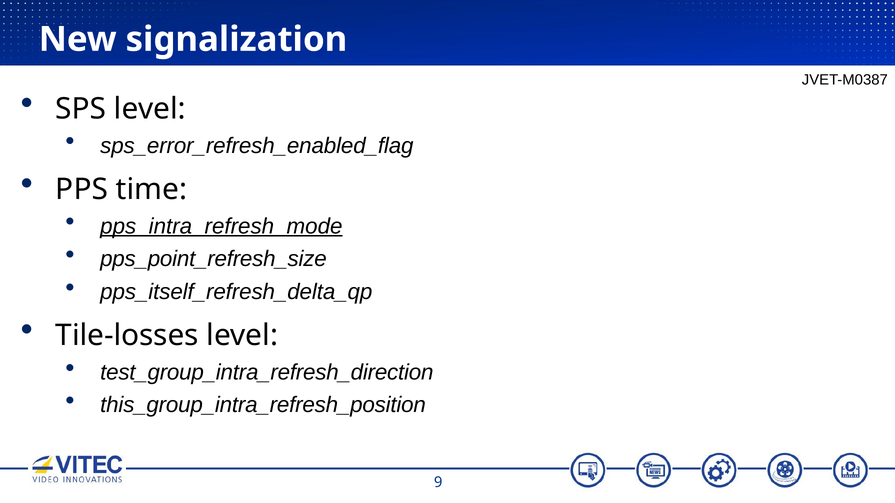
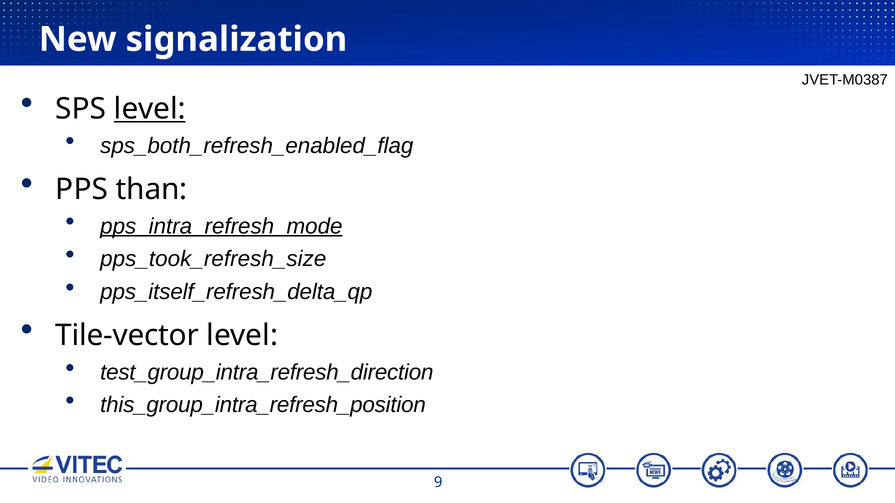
level at (150, 109) underline: none -> present
sps_error_refresh_enabled_flag: sps_error_refresh_enabled_flag -> sps_both_refresh_enabled_flag
time: time -> than
pps_point_refresh_size: pps_point_refresh_size -> pps_took_refresh_size
Tile-losses: Tile-losses -> Tile-vector
